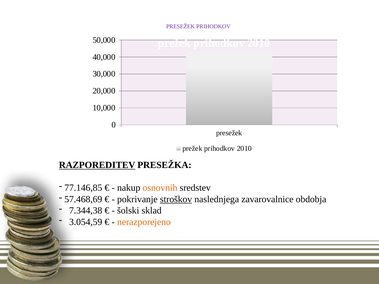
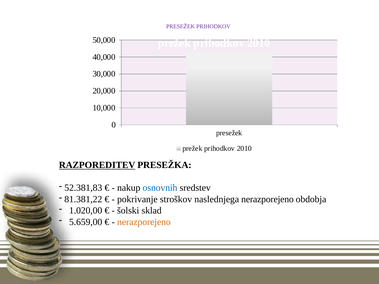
77.146,85: 77.146,85 -> 52.381,83
osnovnih colour: orange -> blue
57.468,69: 57.468,69 -> 81.381,22
stroškov underline: present -> none
naslednjega zavarovalnice: zavarovalnice -> nerazporejeno
7.344,38: 7.344,38 -> 1.020,00
3.054,59: 3.054,59 -> 5.659,00
